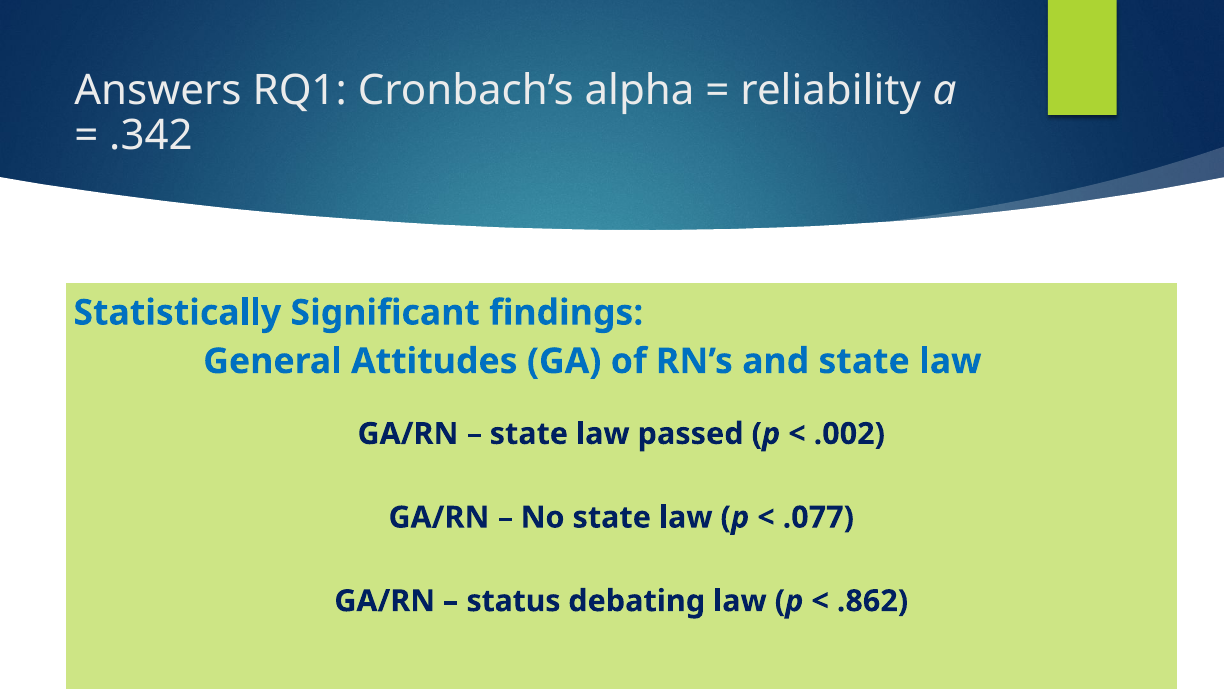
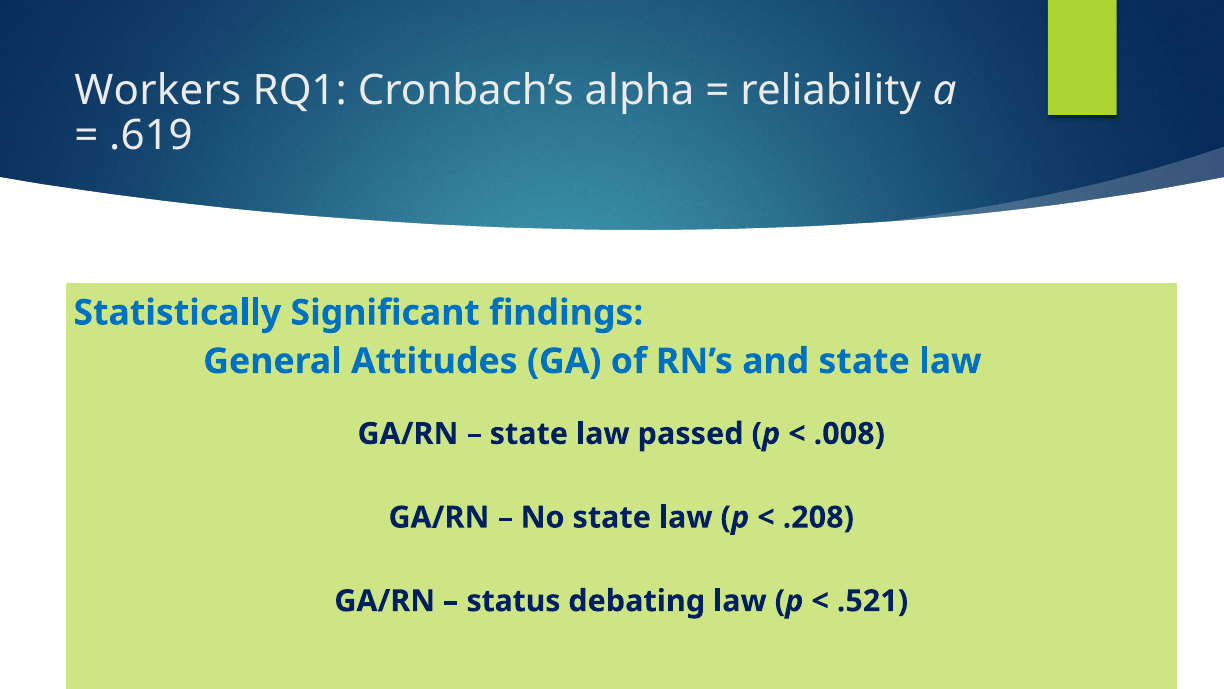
Answers: Answers -> Workers
.342: .342 -> .619
.002: .002 -> .008
.077: .077 -> .208
.862: .862 -> .521
